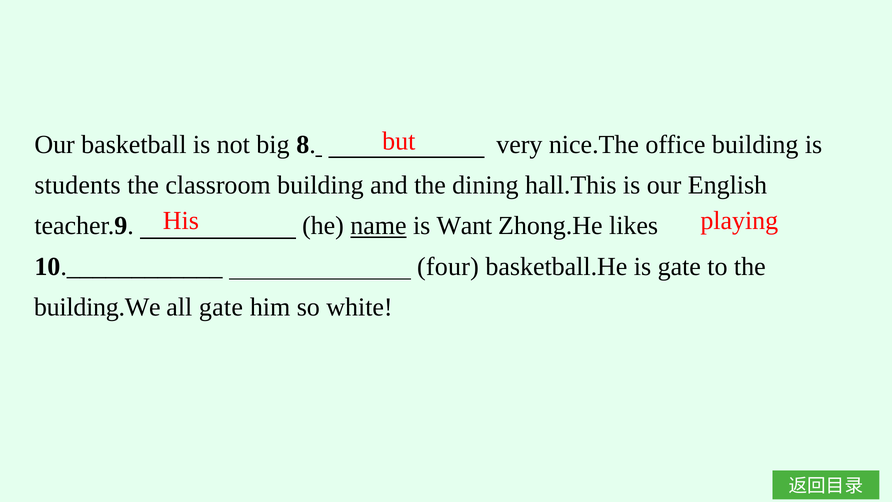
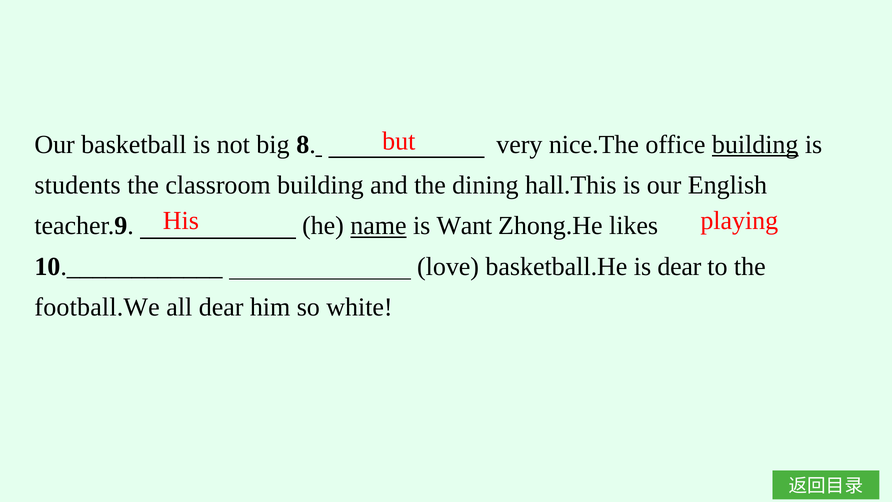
building at (755, 145) underline: none -> present
four: four -> love
is gate: gate -> dear
building.We: building.We -> football.We
all gate: gate -> dear
